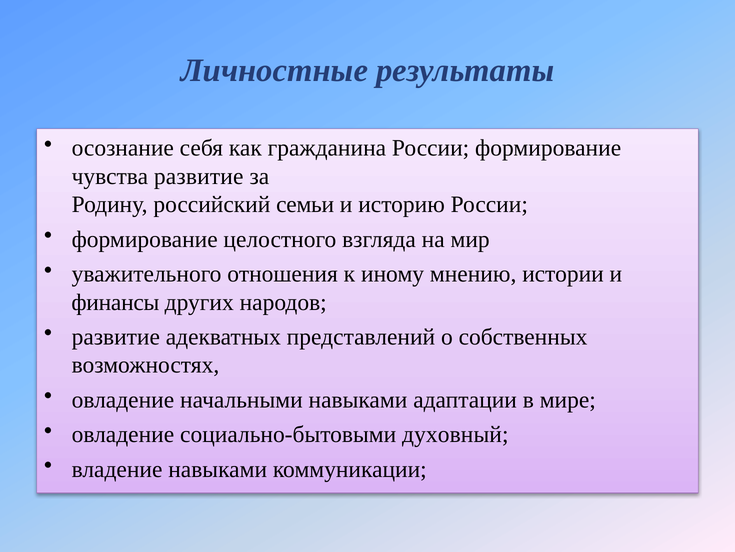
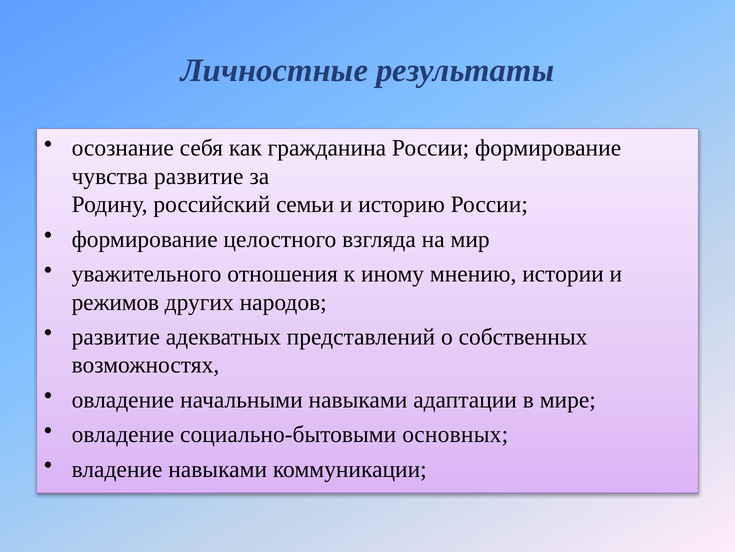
финансы: финансы -> режимов
духовный: духовный -> основных
